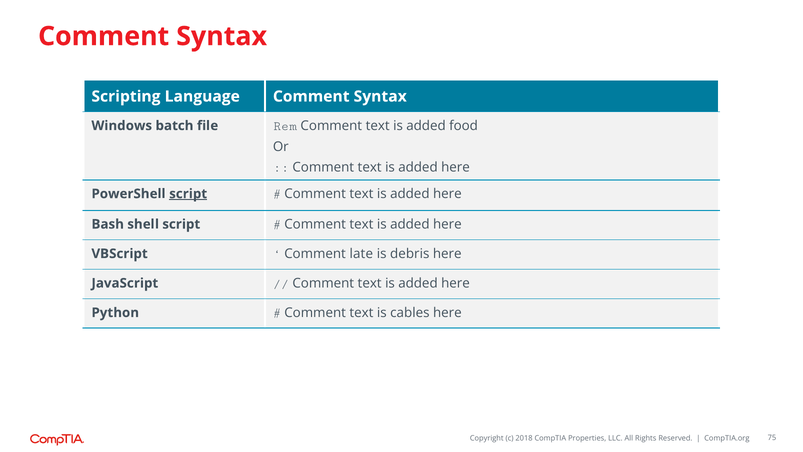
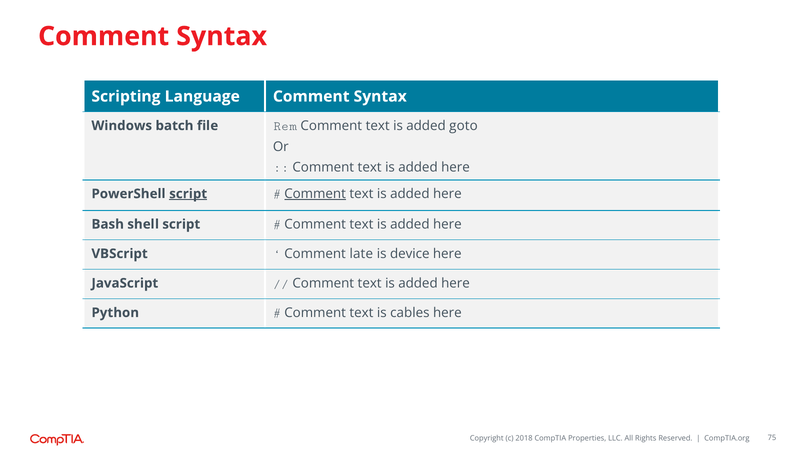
food: food -> goto
Comment at (315, 194) underline: none -> present
debris: debris -> device
